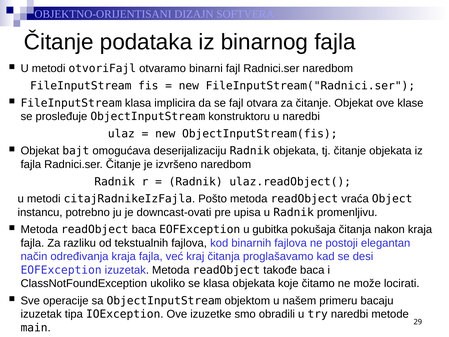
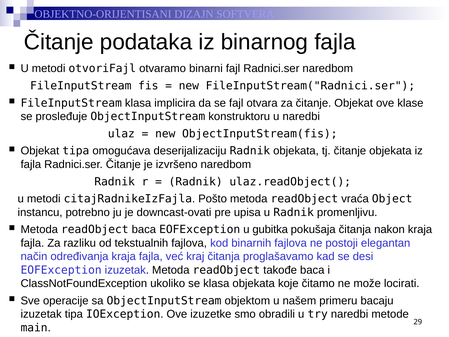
Objekat bajt: bajt -> tipa
